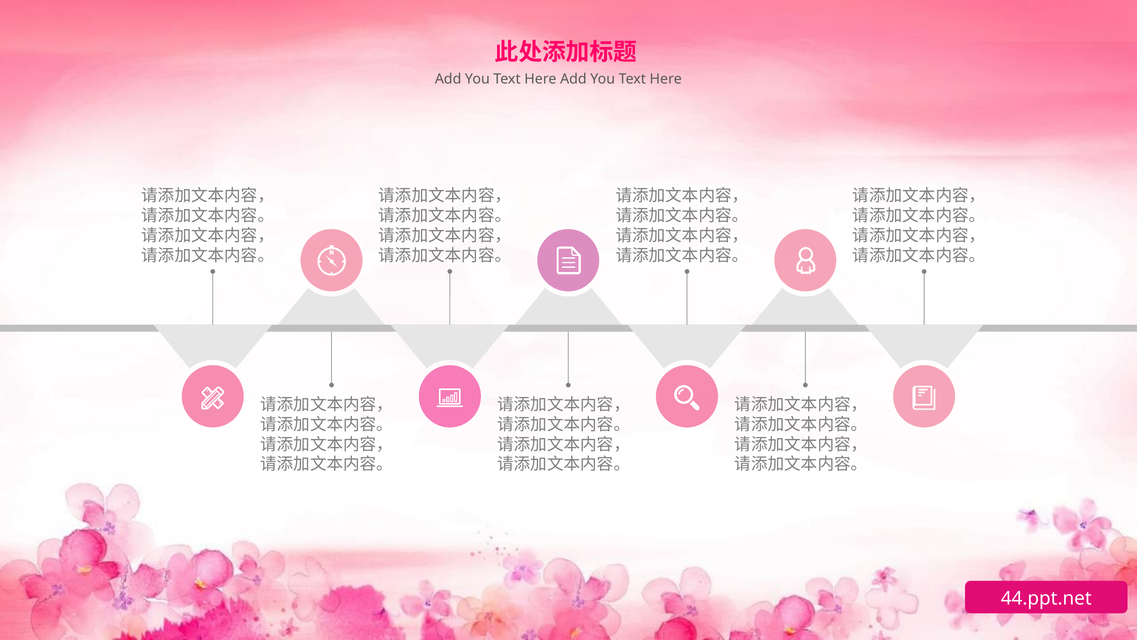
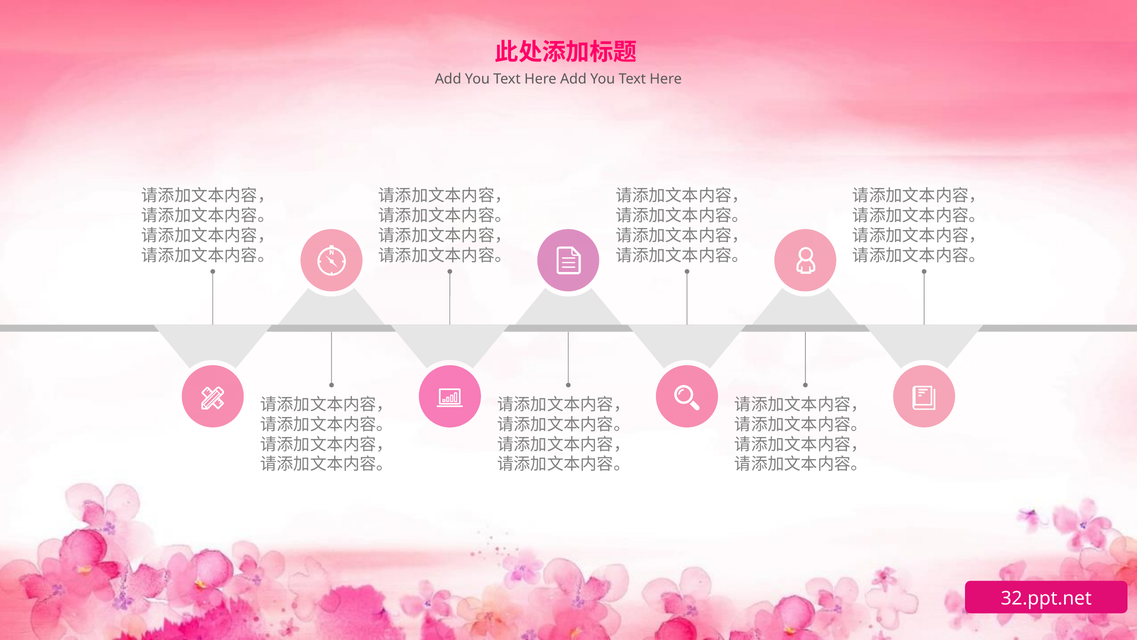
44.ppt.net: 44.ppt.net -> 32.ppt.net
